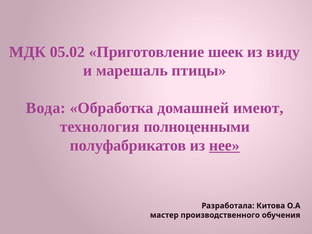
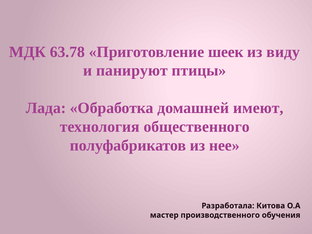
05.02: 05.02 -> 63.78
марешаль: марешаль -> панируют
Вода: Вода -> Лада
полноценными: полноценными -> общественного
нее underline: present -> none
